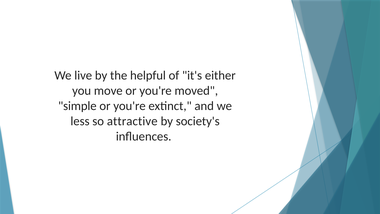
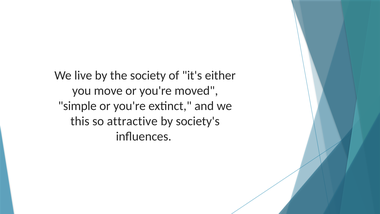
helpful: helpful -> society
less: less -> this
